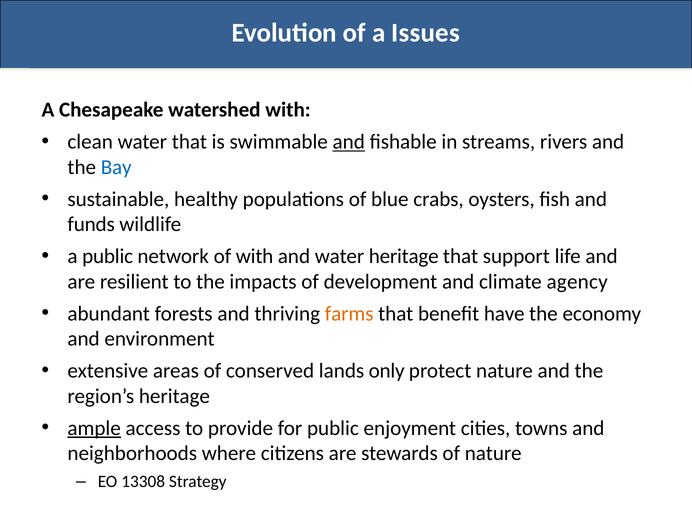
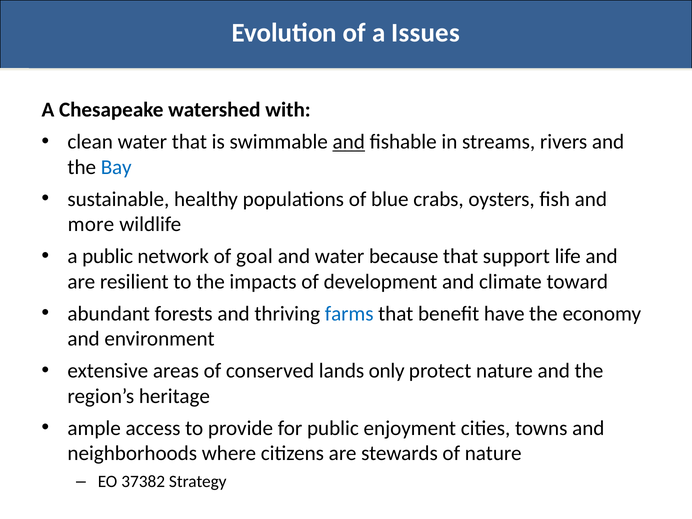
funds: funds -> more
of with: with -> goal
water heritage: heritage -> because
agency: agency -> toward
farms colour: orange -> blue
ample underline: present -> none
13308: 13308 -> 37382
